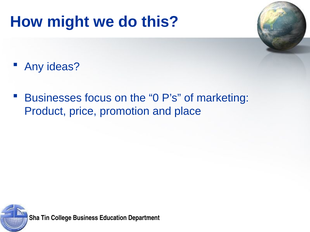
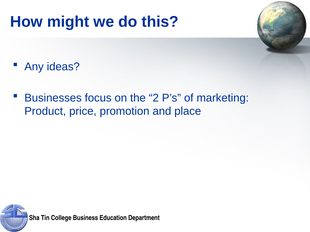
0: 0 -> 2
